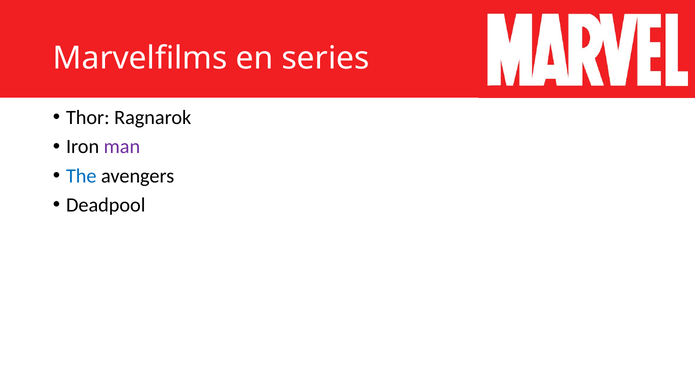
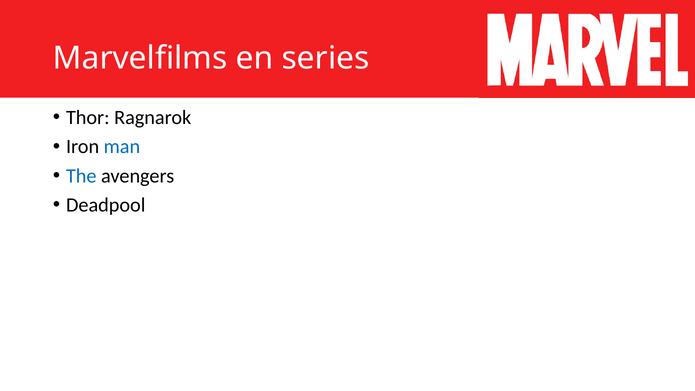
man colour: purple -> blue
